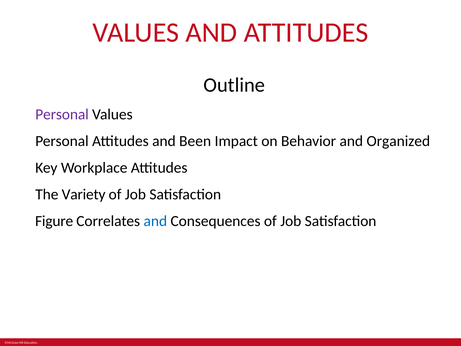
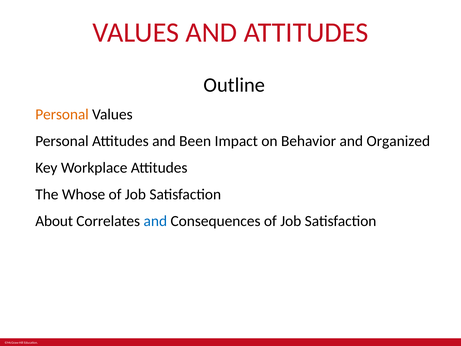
Personal at (62, 114) colour: purple -> orange
Variety: Variety -> Whose
Figure: Figure -> About
